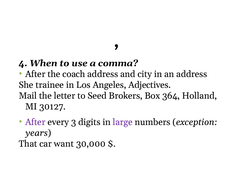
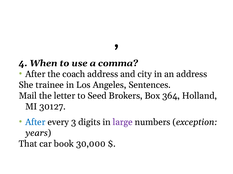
Adjectives: Adjectives -> Sentences
After at (35, 123) colour: purple -> blue
want: want -> book
